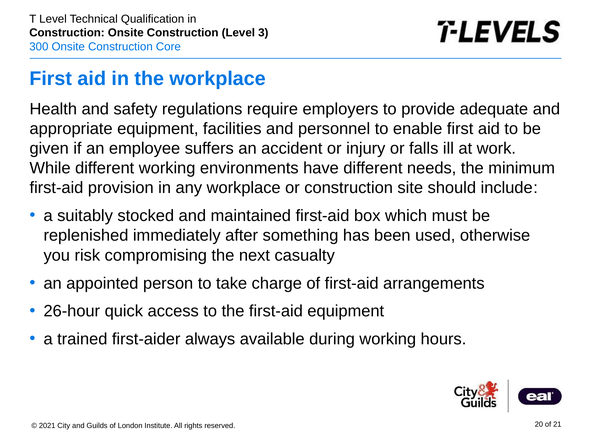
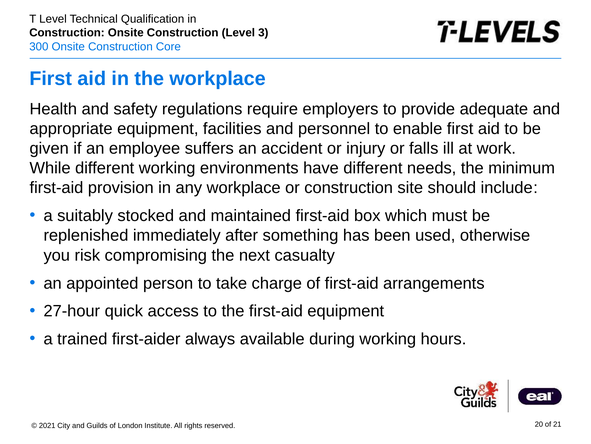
26-hour: 26-hour -> 27-hour
